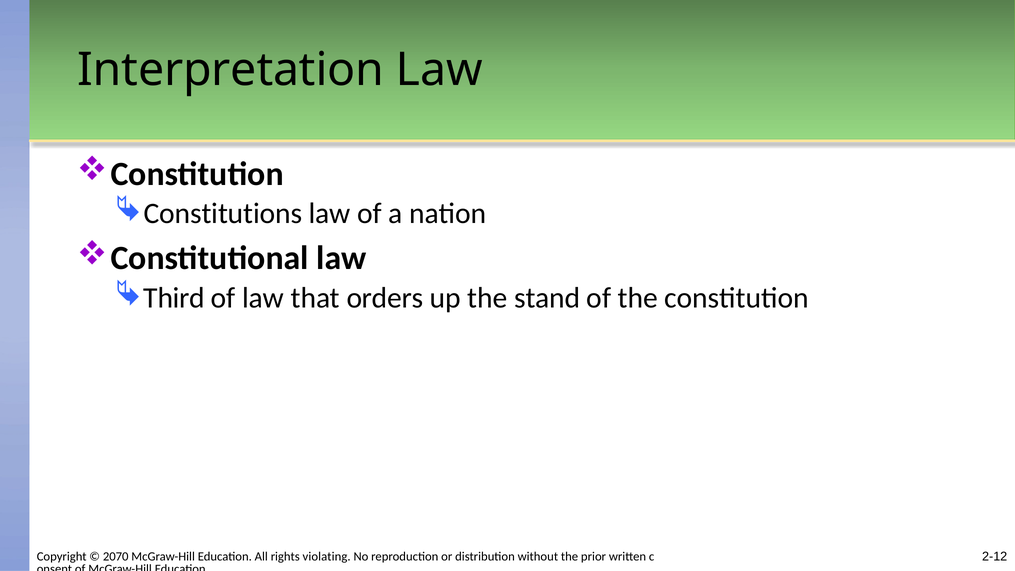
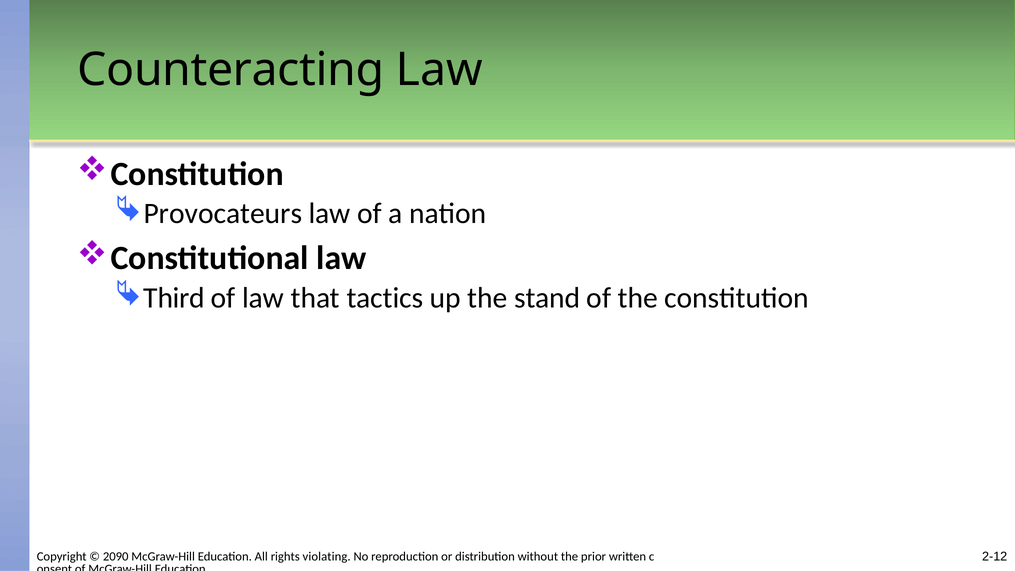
Interpretation: Interpretation -> Counteracting
Constitutions: Constitutions -> Provocateurs
orders: orders -> tactics
2070: 2070 -> 2090
